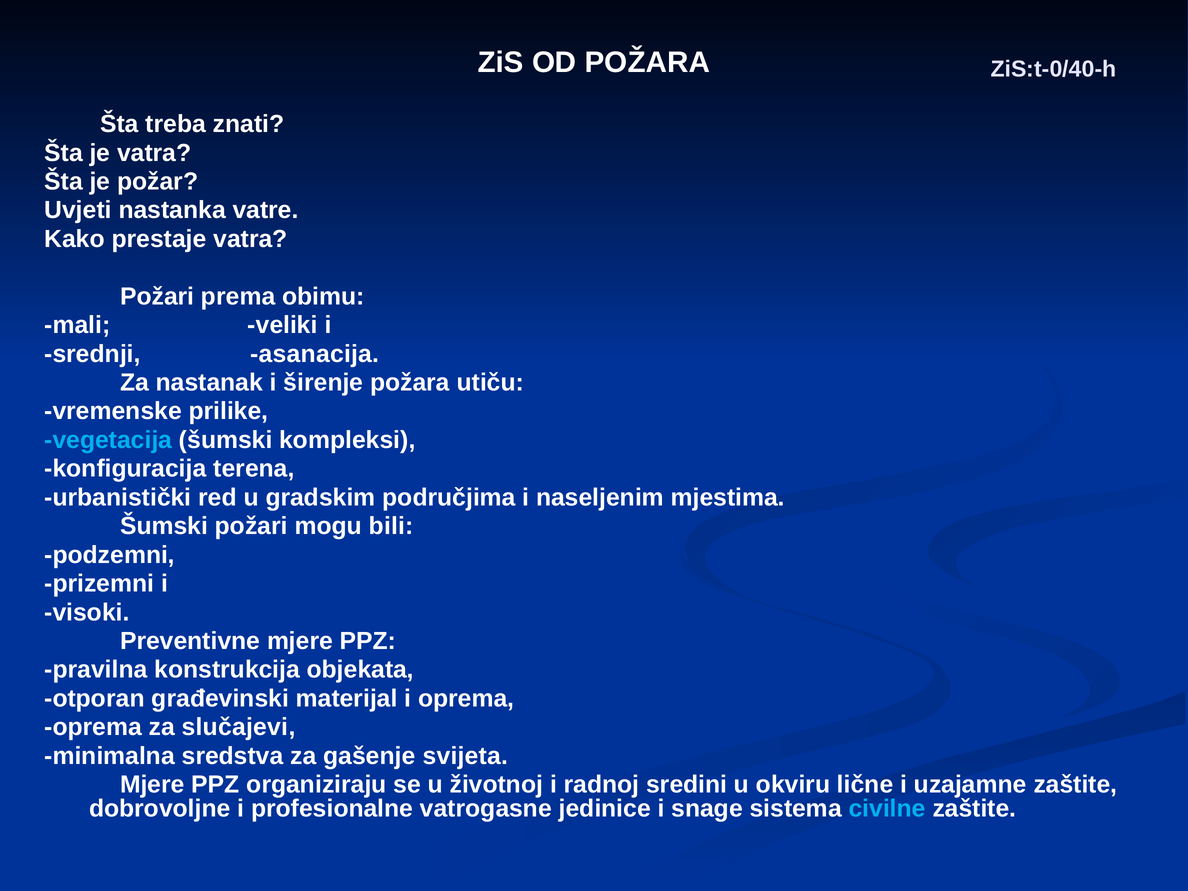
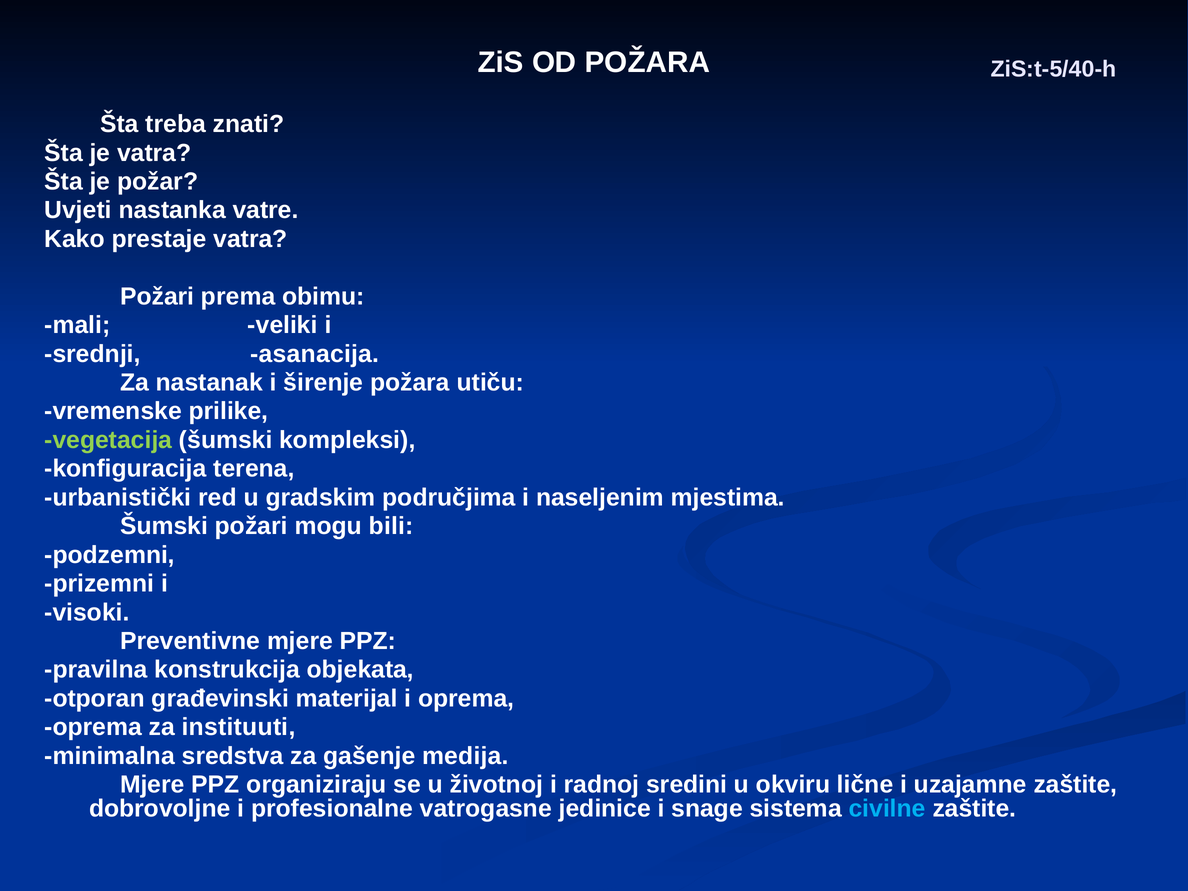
ZiS:t-0/40-h: ZiS:t-0/40-h -> ZiS:t-5/40-h
vegetacija colour: light blue -> light green
slučajevi: slučajevi -> instituuti
svijeta: svijeta -> medija
